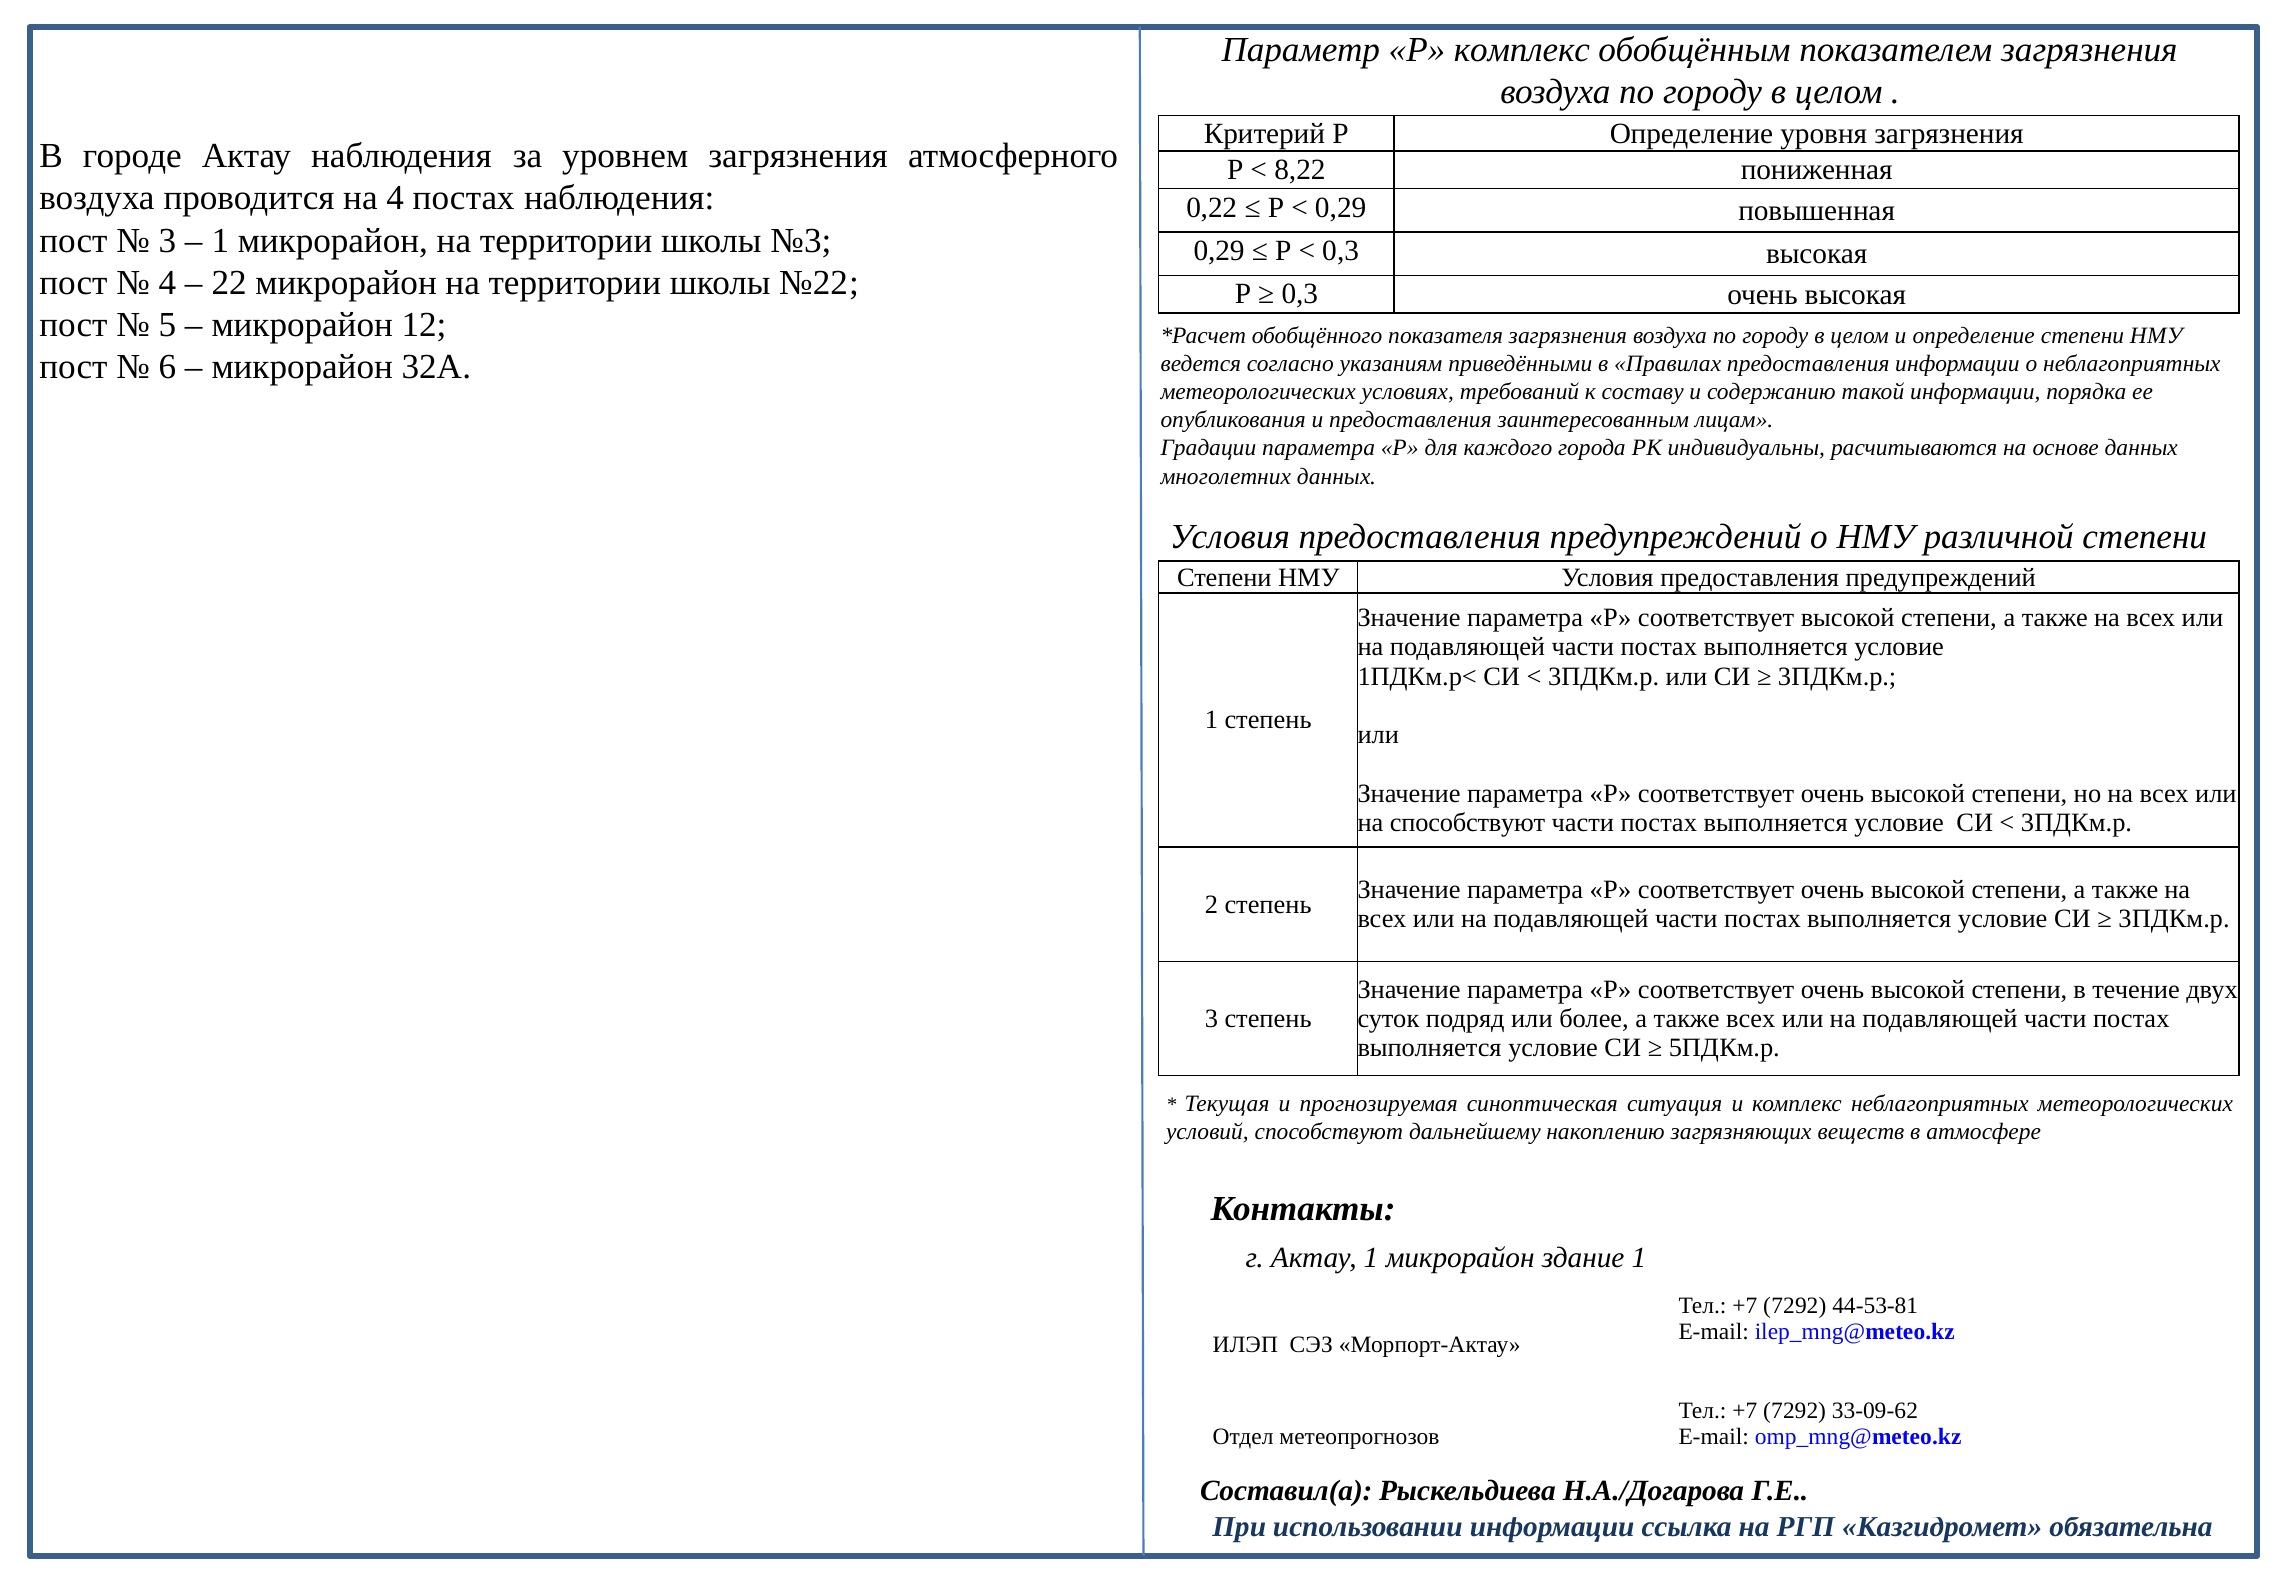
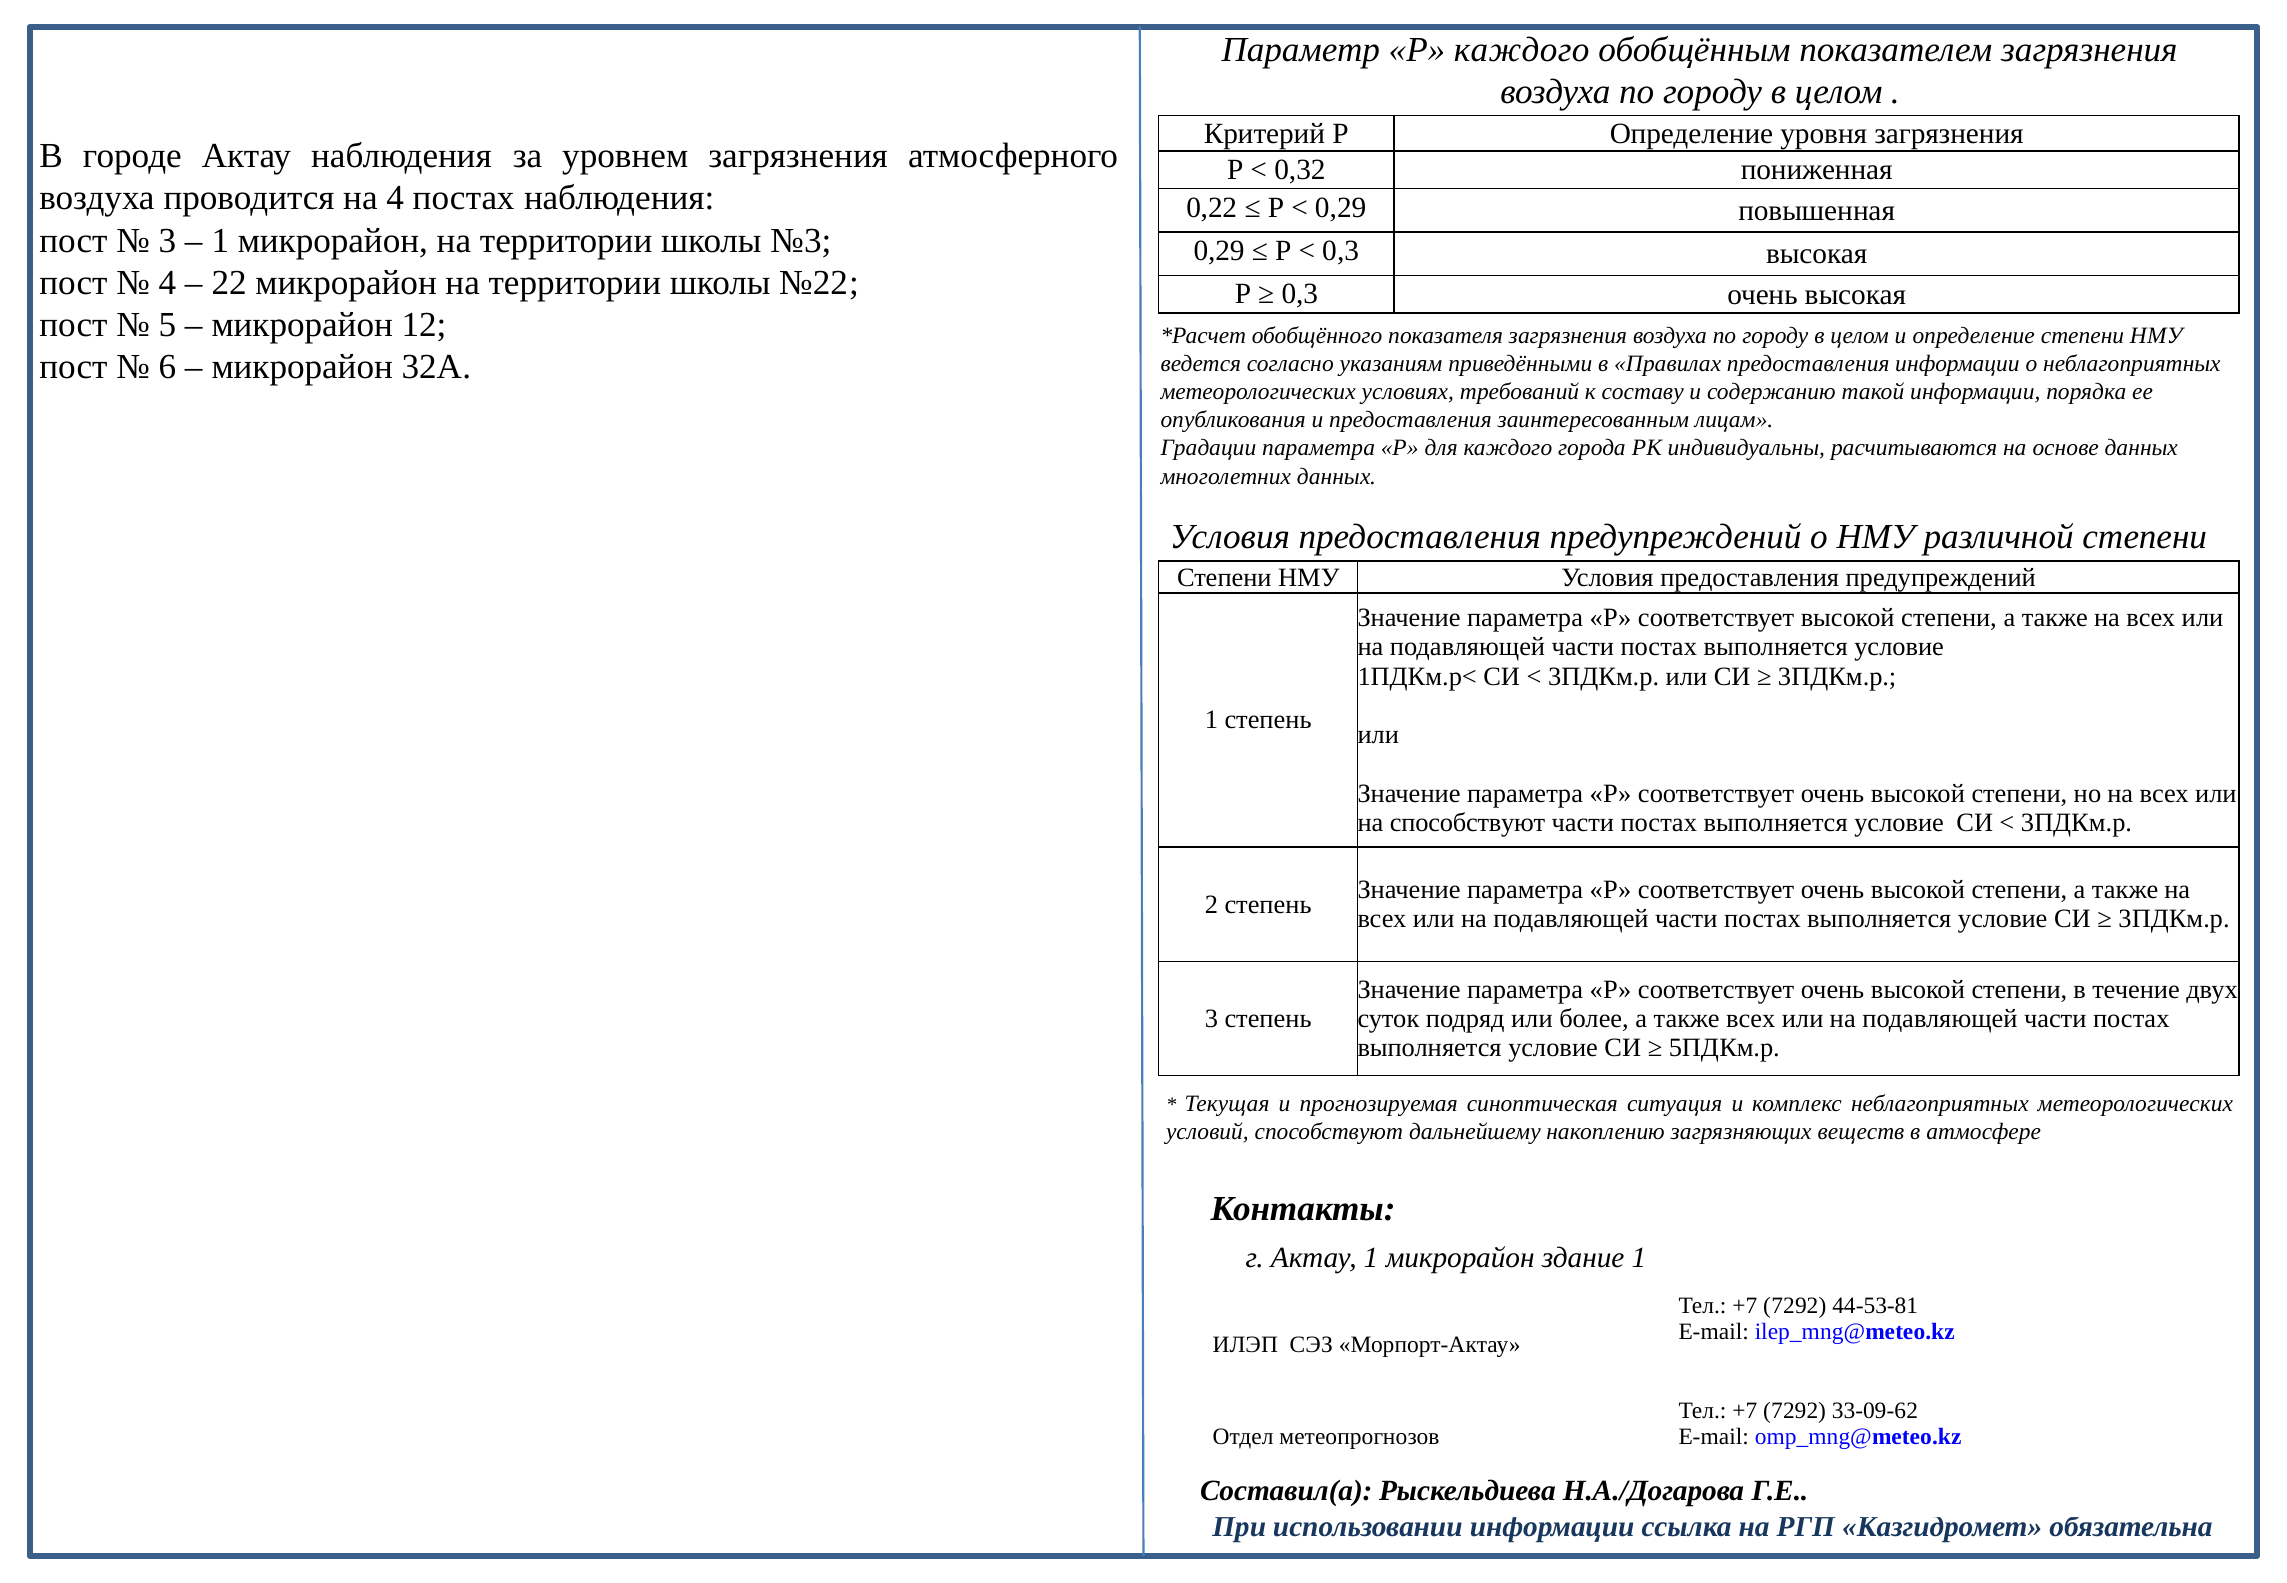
Р комплекс: комплекс -> каждого
8,22: 8,22 -> 0,32
